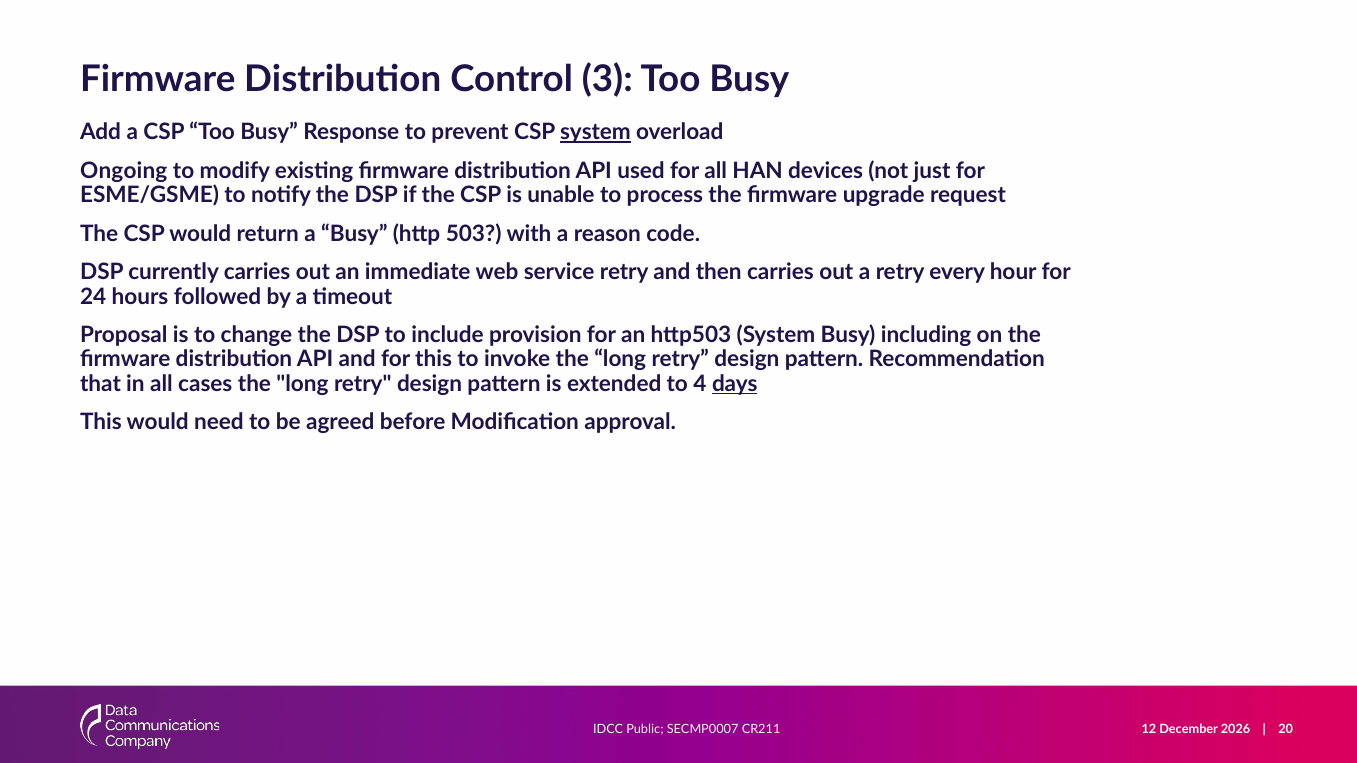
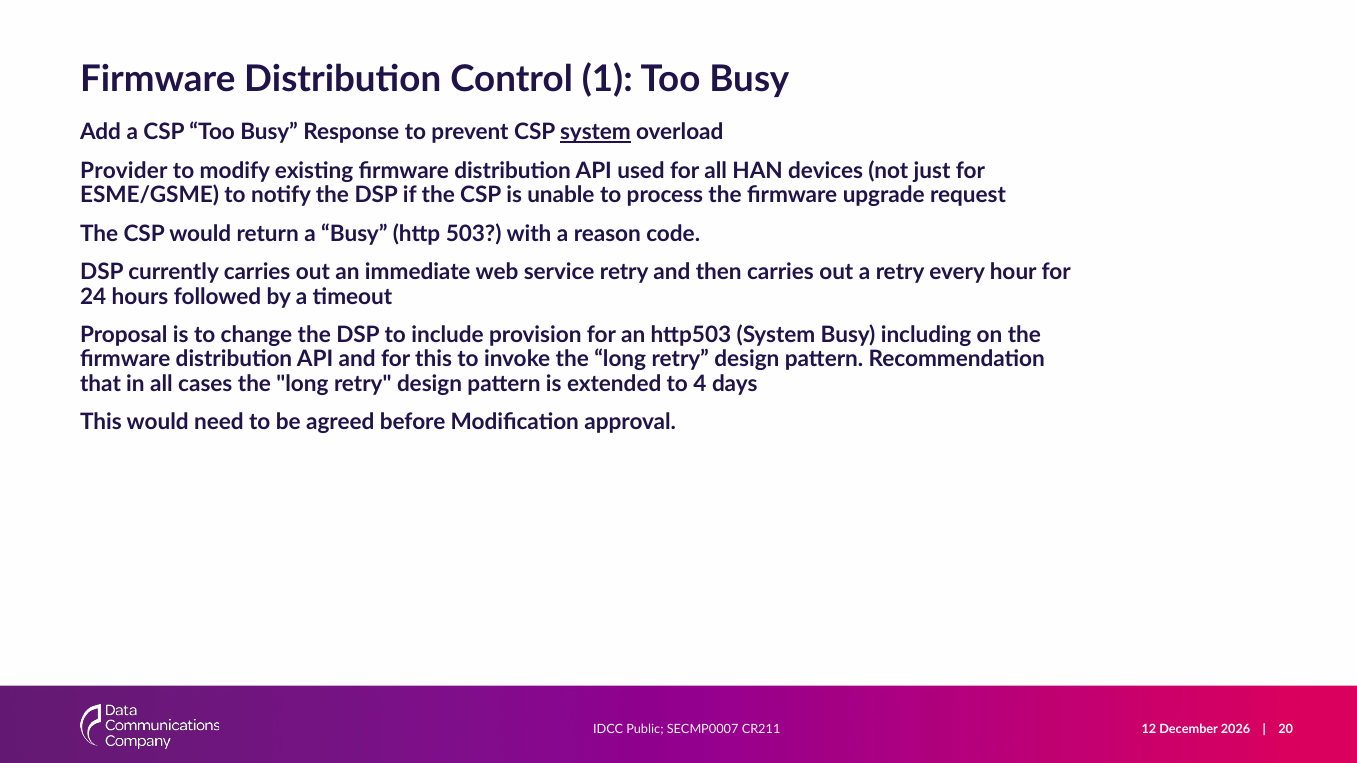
3: 3 -> 1
Ongoing: Ongoing -> Provider
days underline: present -> none
